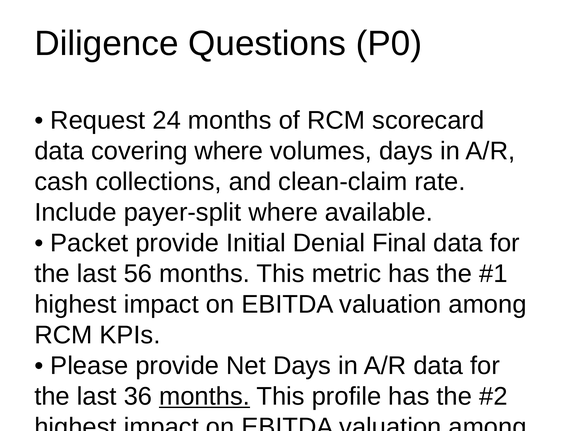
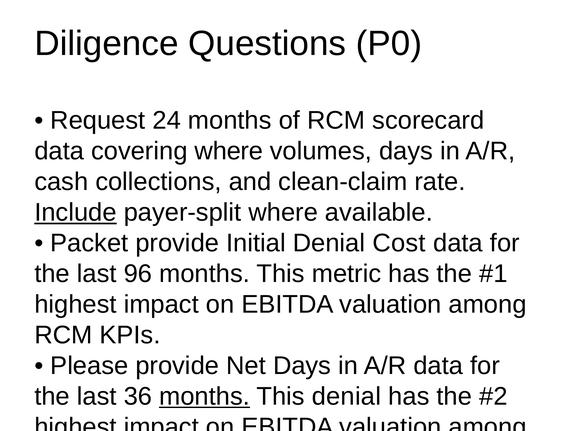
Include underline: none -> present
Denial Final: Final -> Cost
56: 56 -> 96
This profile: profile -> denial
